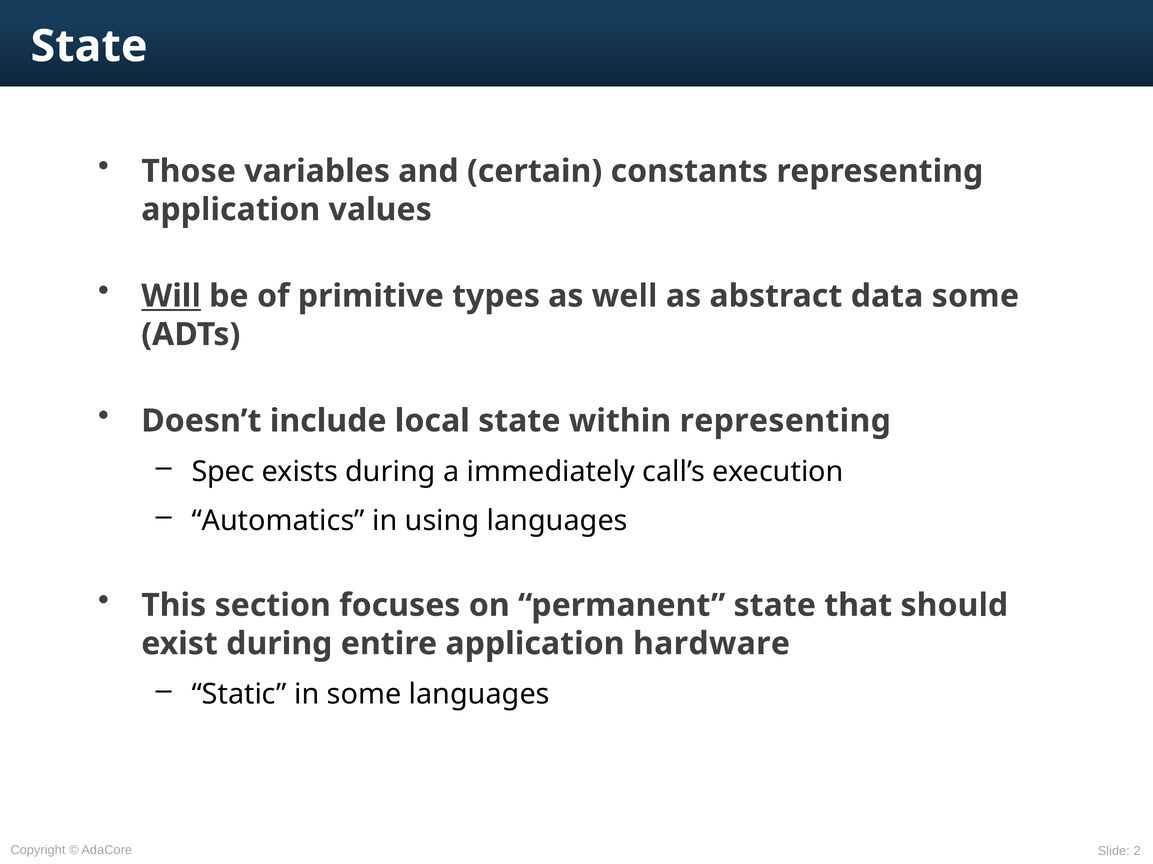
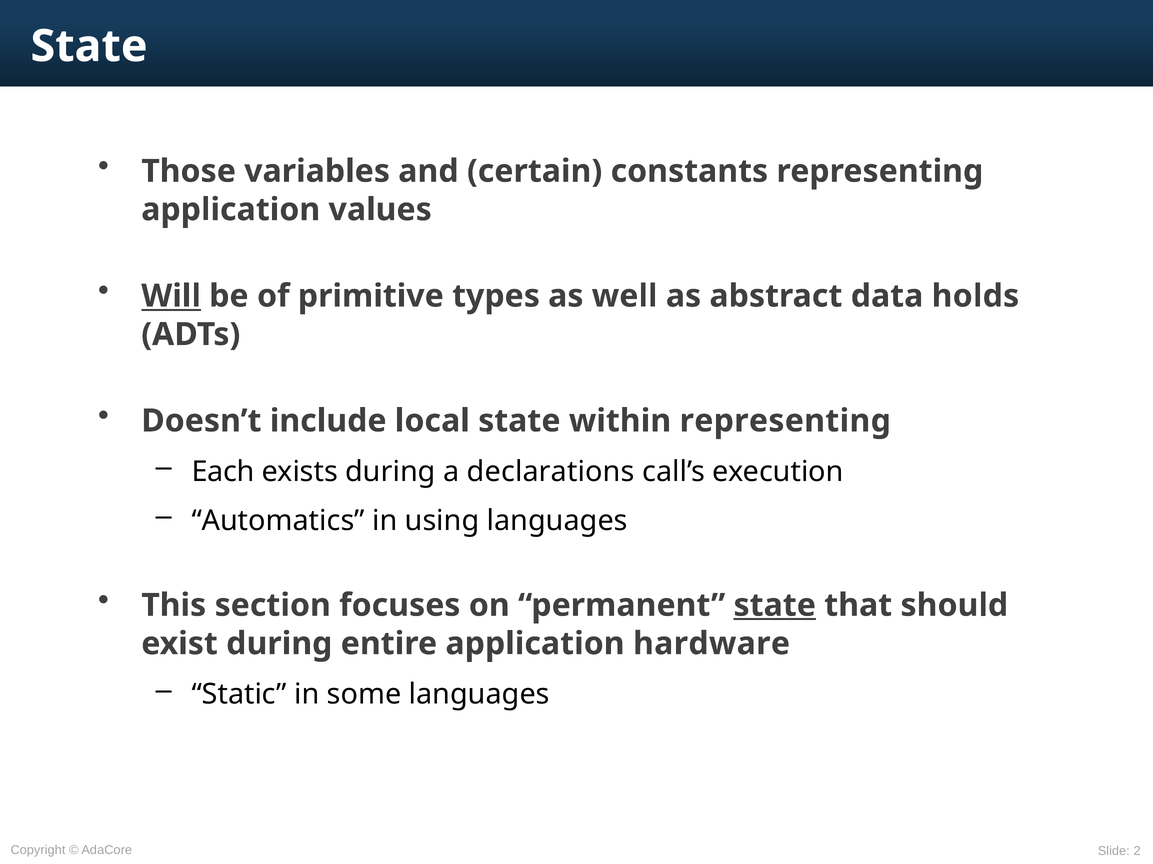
data some: some -> holds
Spec: Spec -> Each
immediately: immediately -> declarations
state at (775, 606) underline: none -> present
